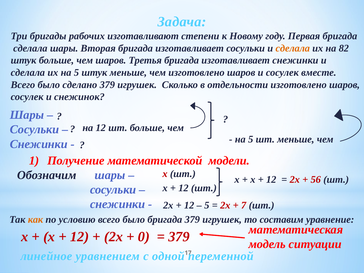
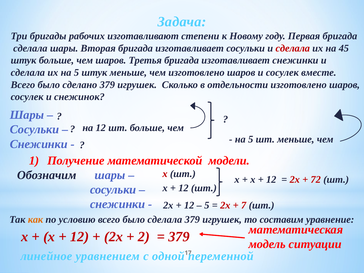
сделала at (293, 48) colour: orange -> red
82: 82 -> 45
56: 56 -> 72
было бригада: бригада -> сделала
0: 0 -> 2
